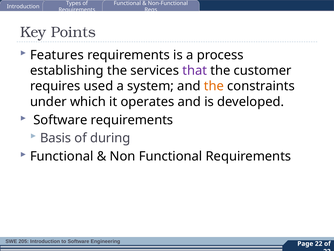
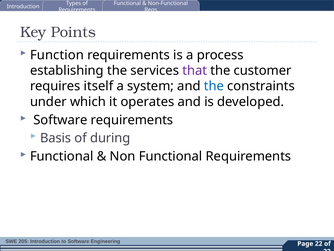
Features: Features -> Function
used: used -> itself
the at (214, 86) colour: orange -> blue
